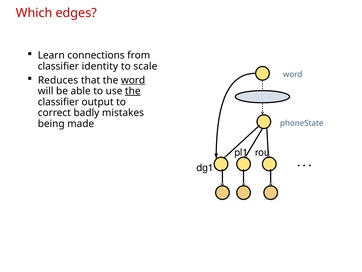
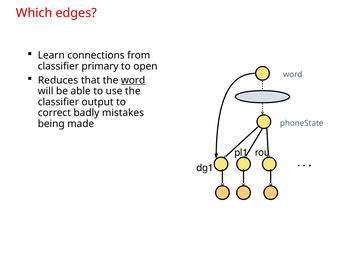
identity: identity -> primary
scale: scale -> open
the at (133, 91) underline: present -> none
